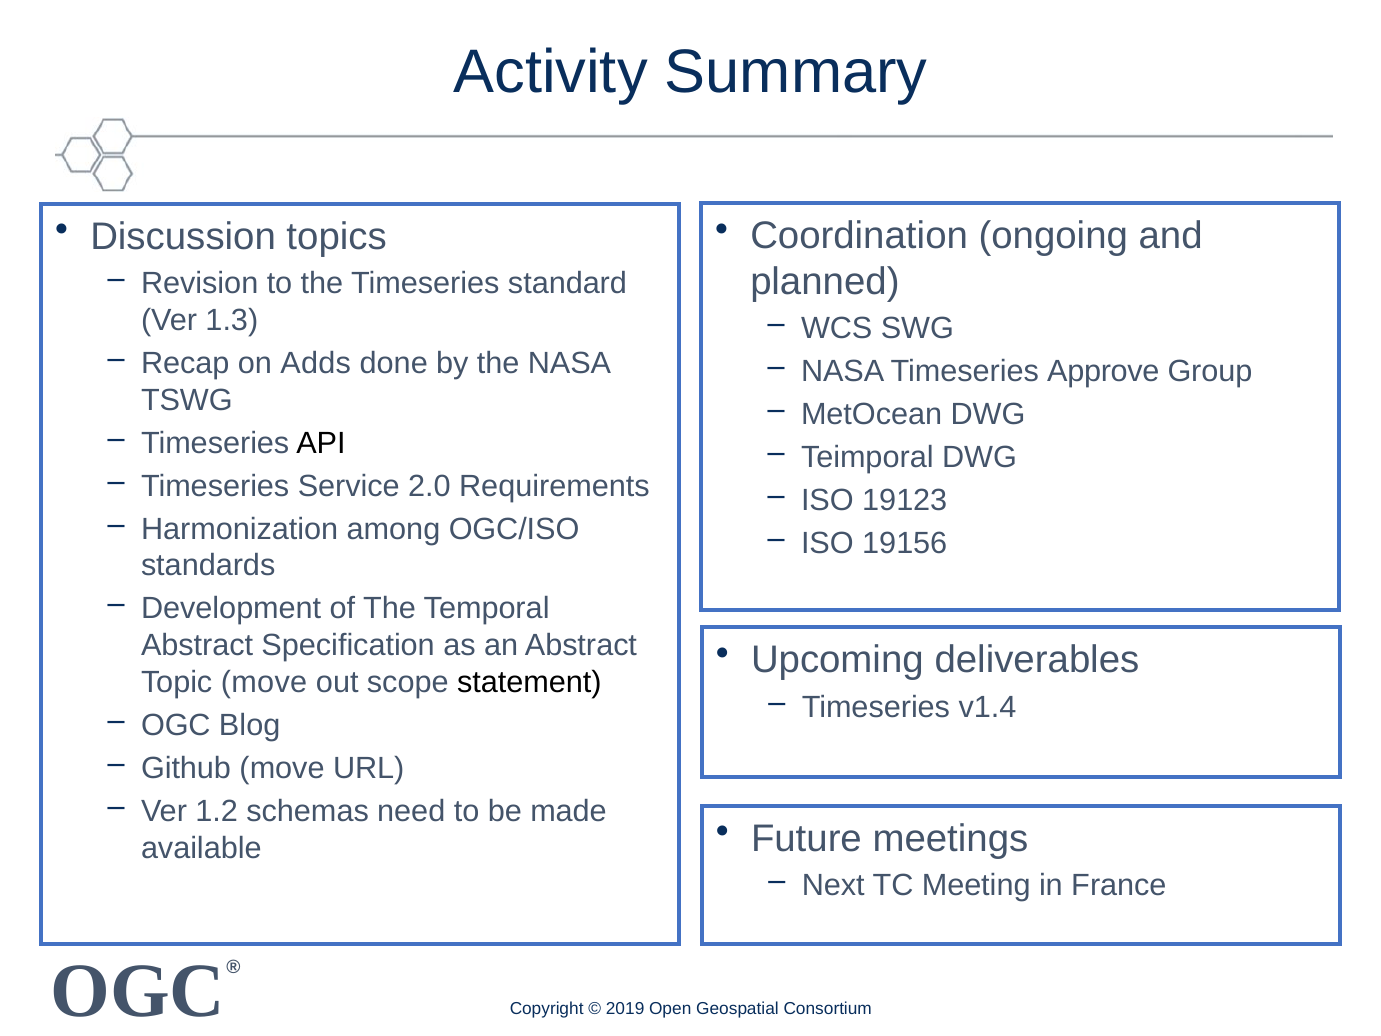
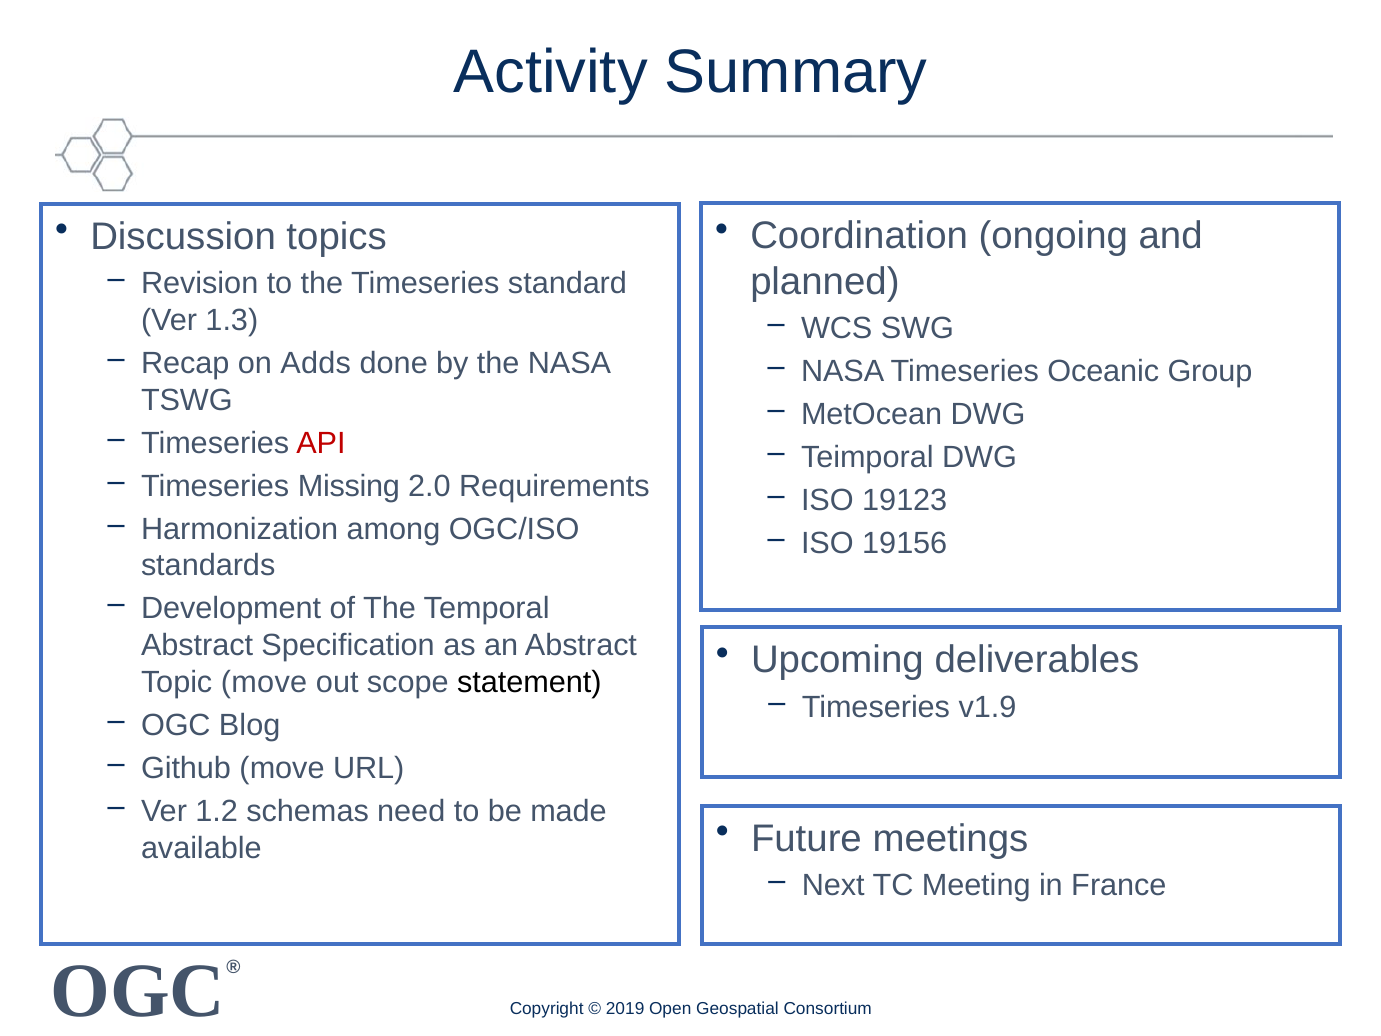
Approve: Approve -> Oceanic
API colour: black -> red
Service: Service -> Missing
v1.4: v1.4 -> v1.9
